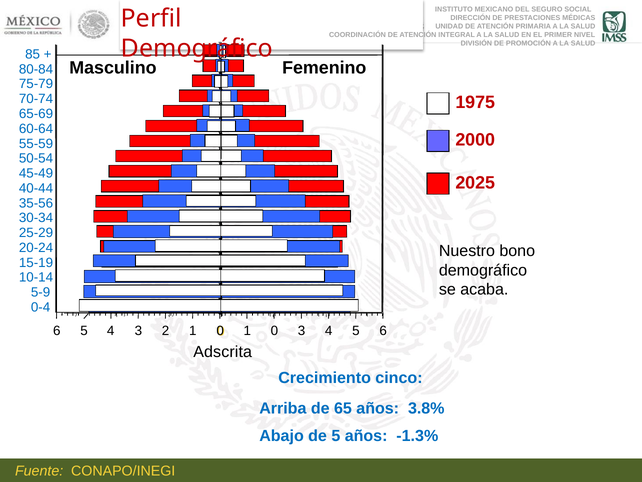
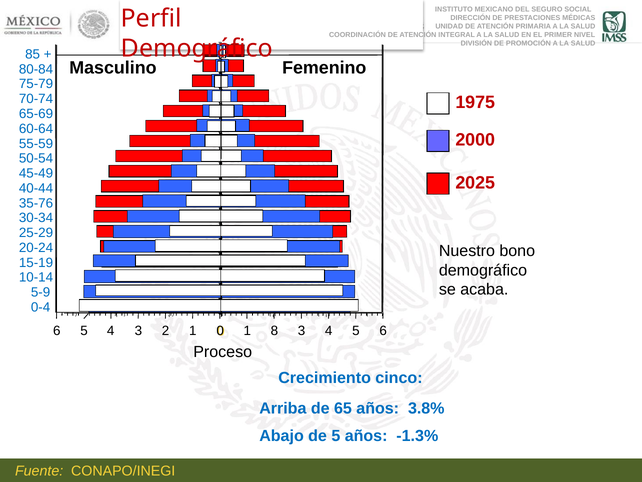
35-56: 35-56 -> 35-76
1 0: 0 -> 8
Adscrita: Adscrita -> Proceso
